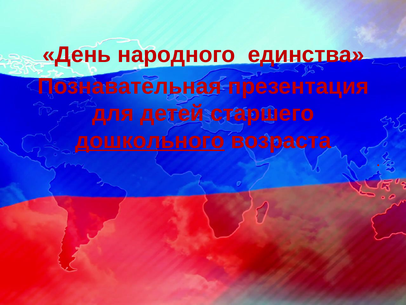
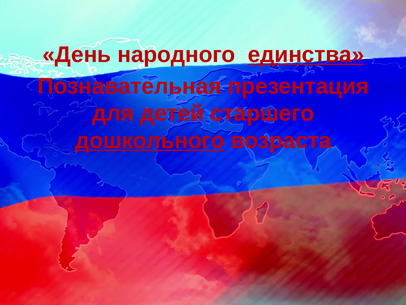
единства underline: none -> present
